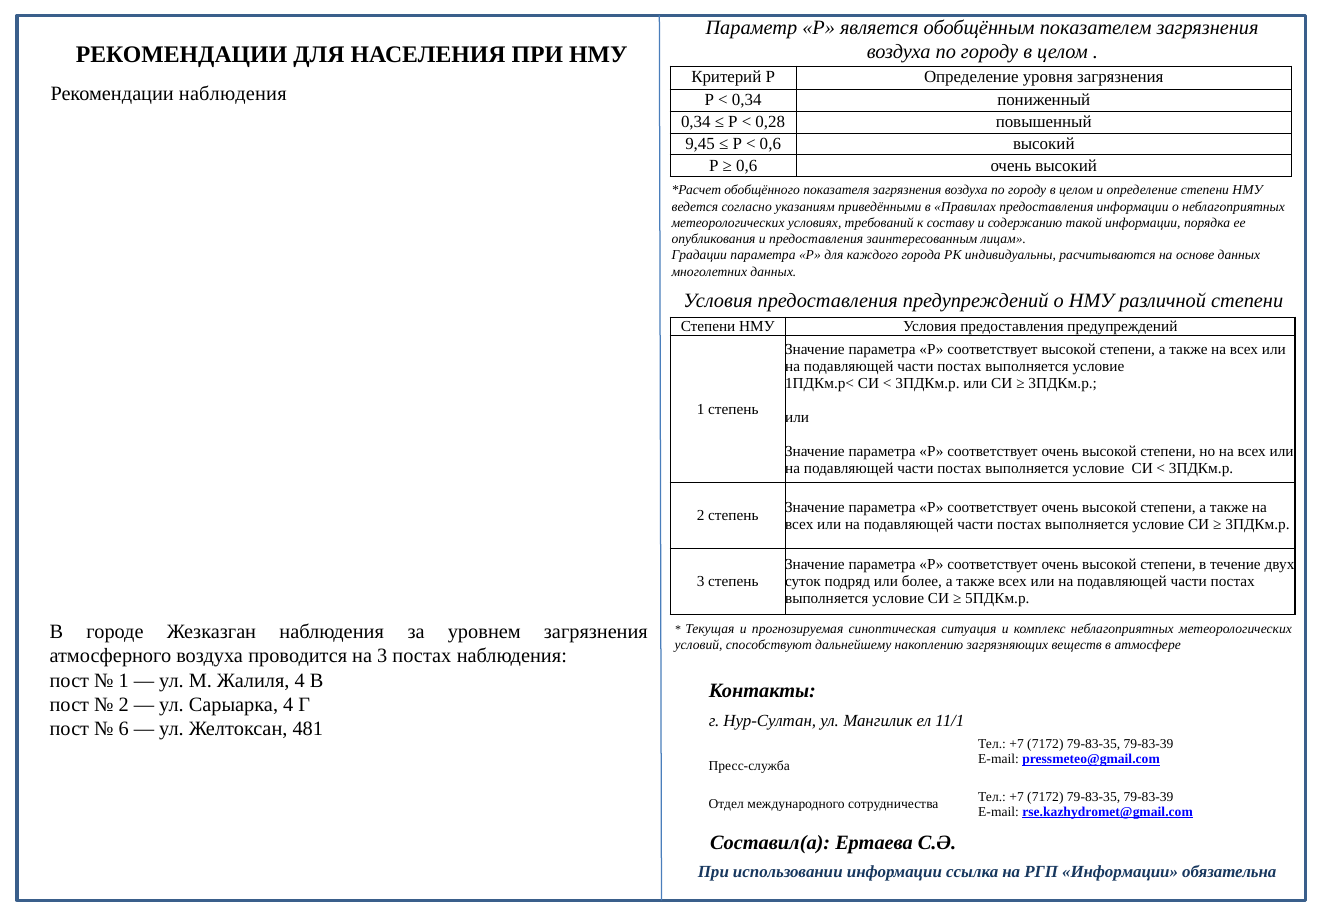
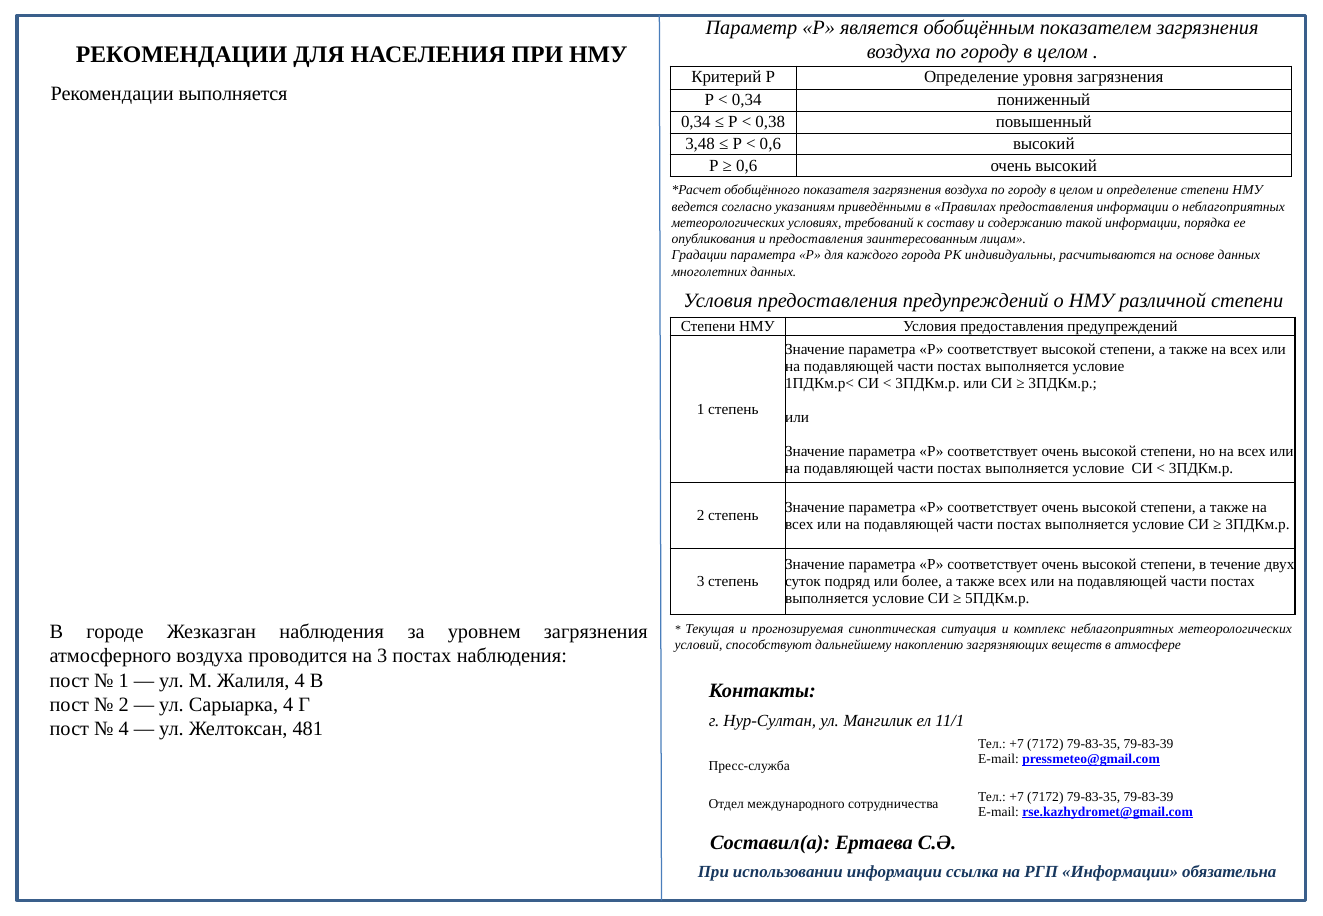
Рекомендации наблюдения: наблюдения -> выполняется
0,28: 0,28 -> 0,38
9,45: 9,45 -> 3,48
6 at (124, 729): 6 -> 4
